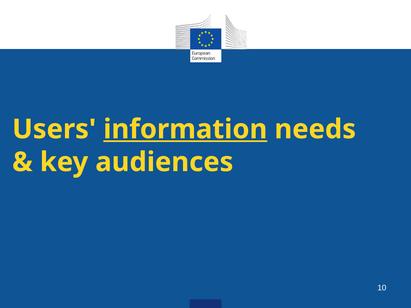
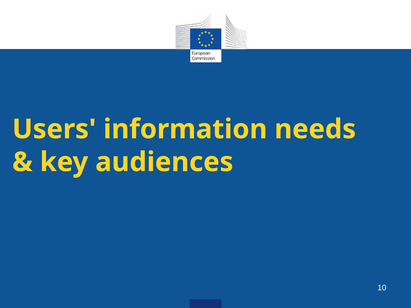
information underline: present -> none
